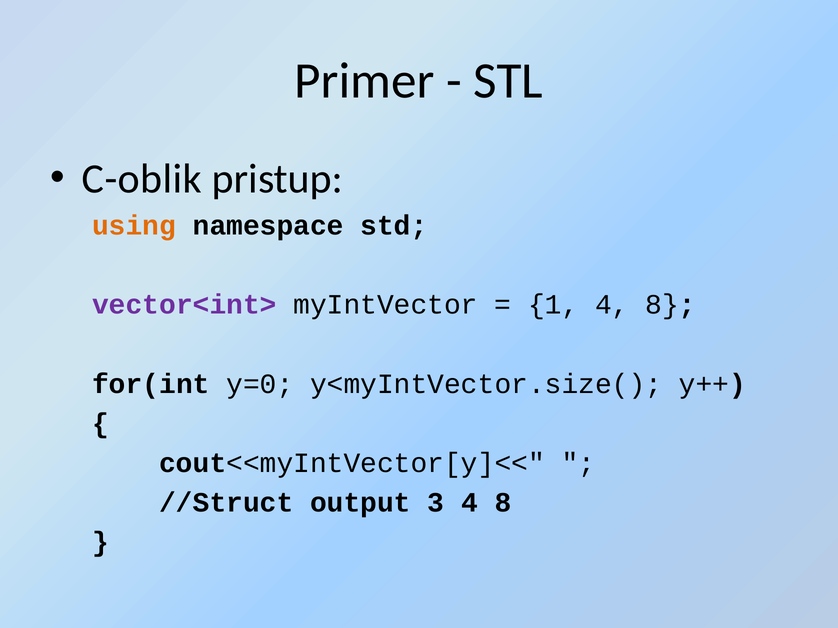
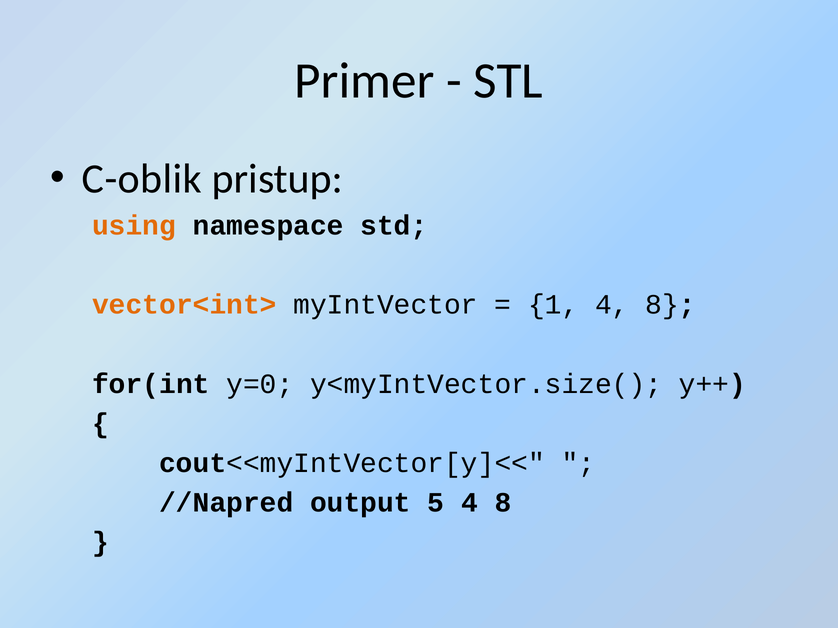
vector<int> colour: purple -> orange
//Struct: //Struct -> //Napred
3: 3 -> 5
